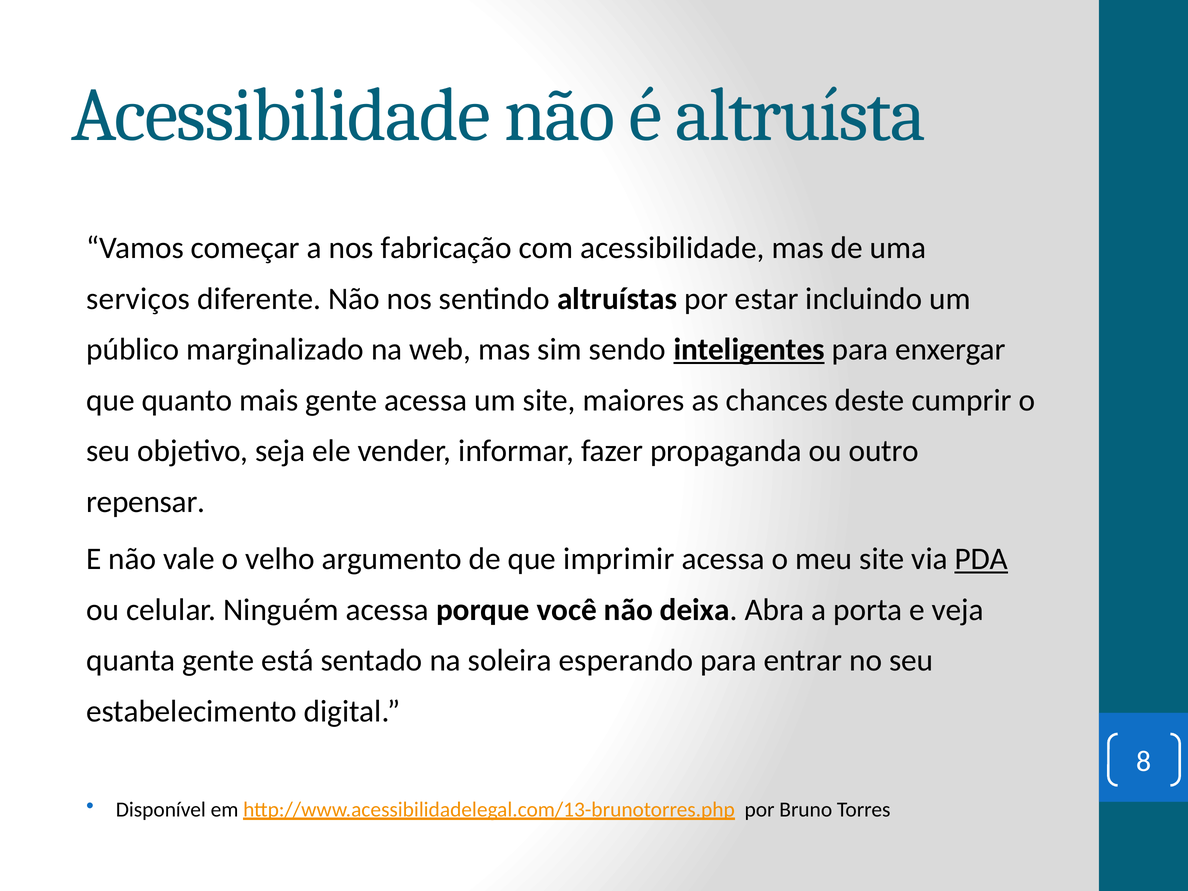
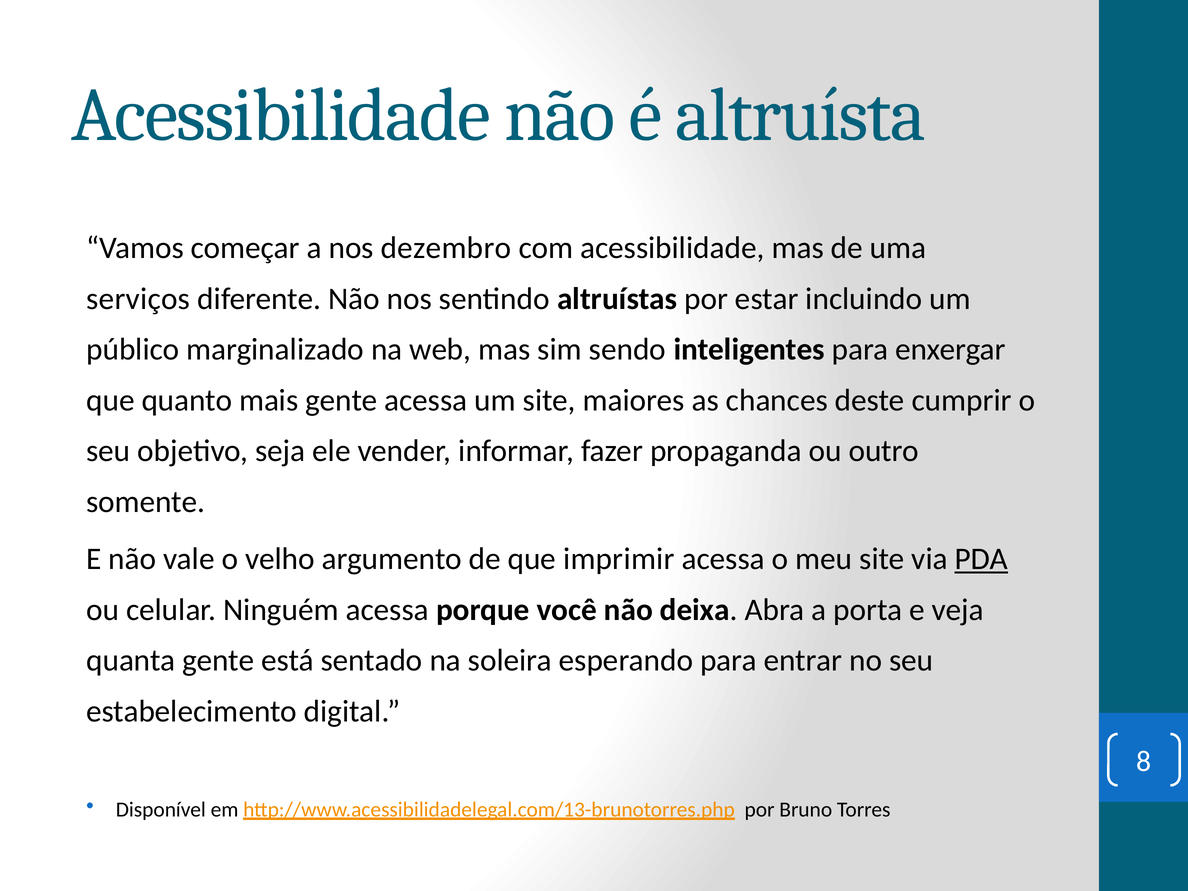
fabricação: fabricação -> dezembro
inteligentes underline: present -> none
repensar: repensar -> somente
